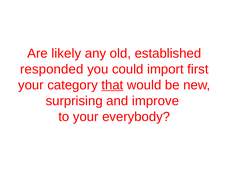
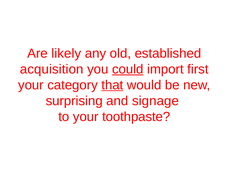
responded: responded -> acquisition
could underline: none -> present
improve: improve -> signage
everybody: everybody -> toothpaste
